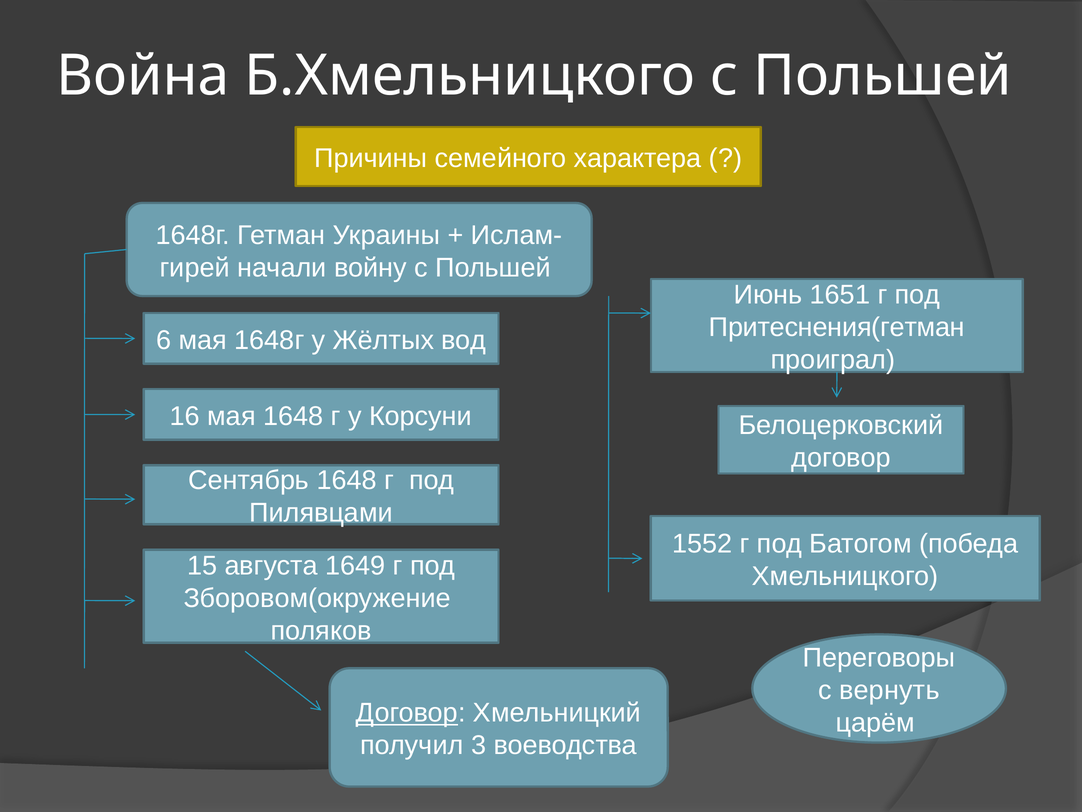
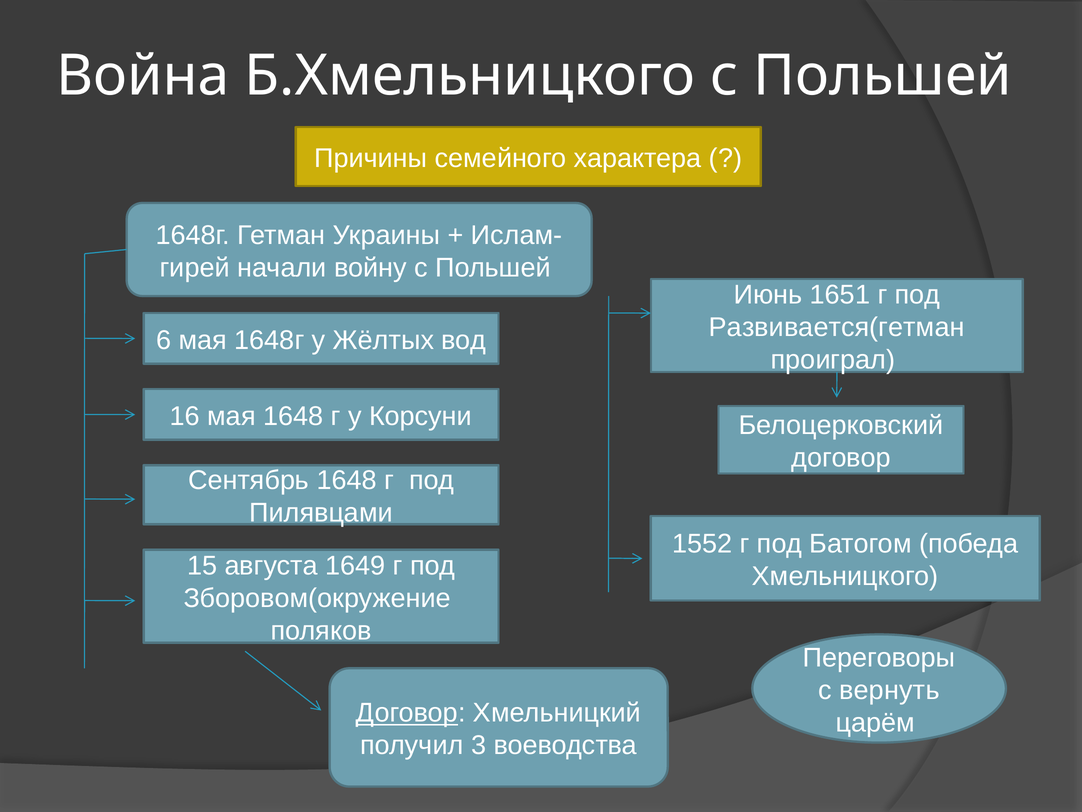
Притеснения(гетман: Притеснения(гетман -> Развивается(гетман
